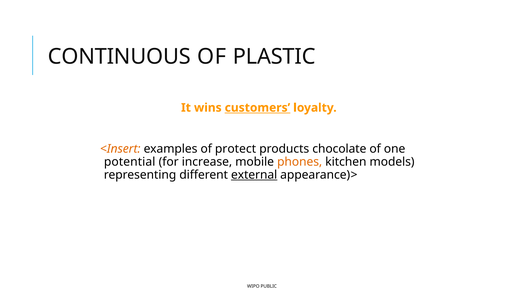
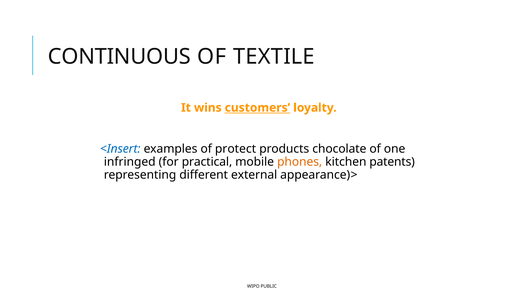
PLASTIC: PLASTIC -> TEXTILE
<Insert colour: orange -> blue
potential: potential -> infringed
increase: increase -> practical
models: models -> patents
external underline: present -> none
